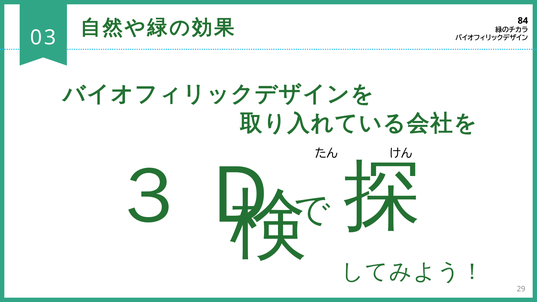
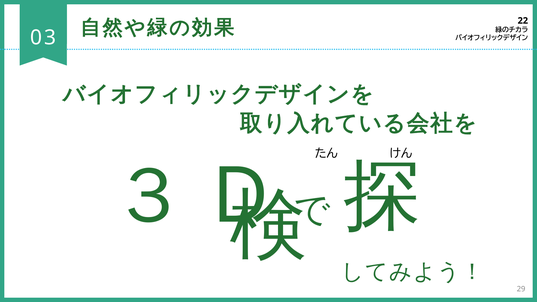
84: 84 -> 22
